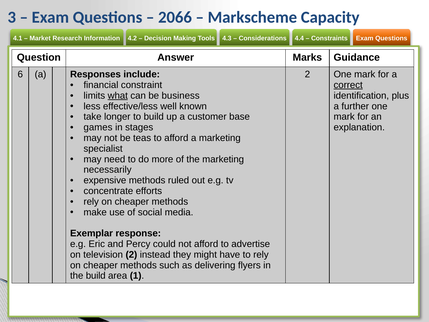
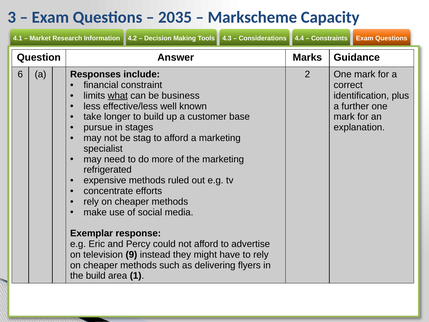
2066: 2066 -> 2035
correct underline: present -> none
games: games -> pursue
teas: teas -> stag
necessarily: necessarily -> refrigerated
television 2: 2 -> 9
